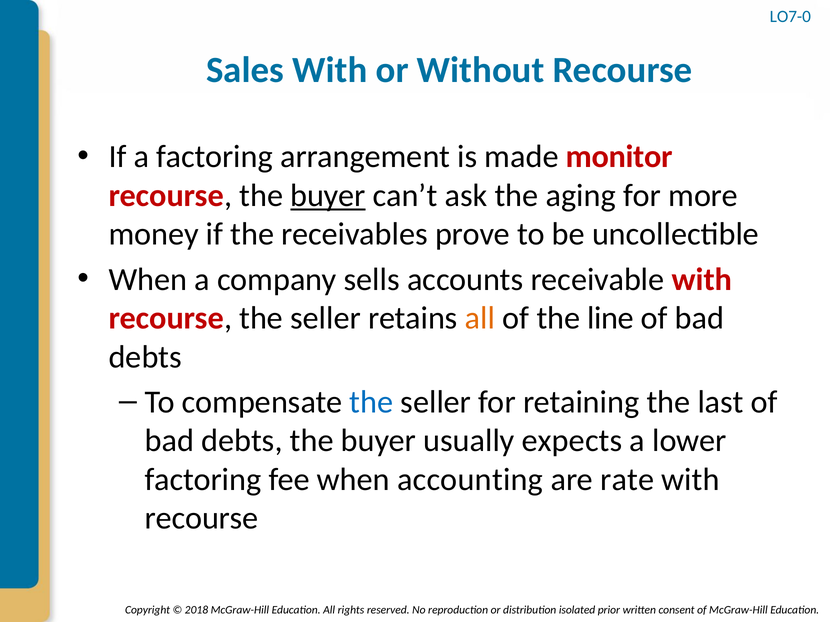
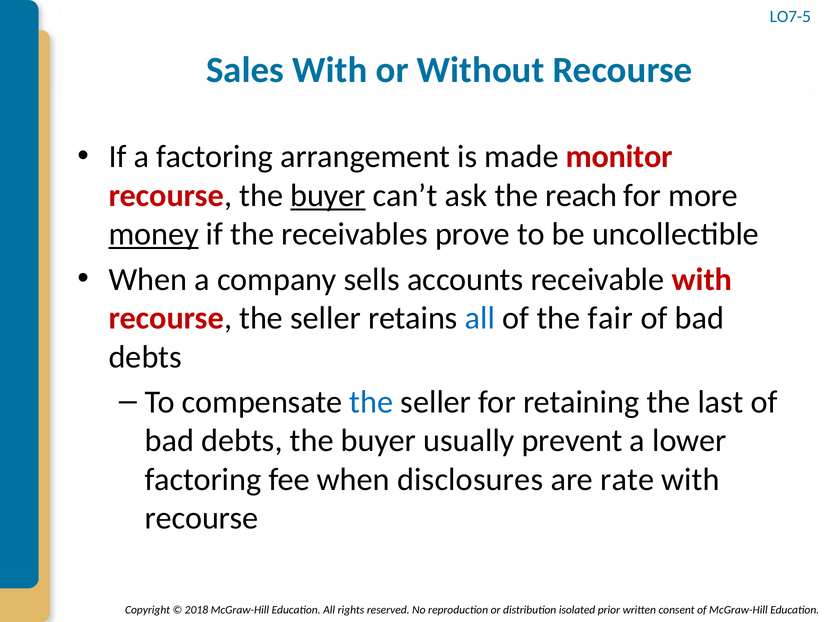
LO7-0: LO7-0 -> LO7-5
aging: aging -> reach
money underline: none -> present
all at (480, 318) colour: orange -> blue
line: line -> fair
expects: expects -> prevent
accounting: accounting -> disclosures
